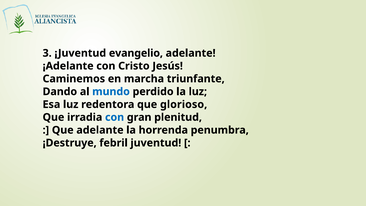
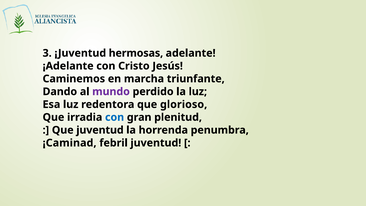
evangelio: evangelio -> hermosas
mundo colour: blue -> purple
Que adelante: adelante -> juventud
¡Destruye: ¡Destruye -> ¡Caminad
